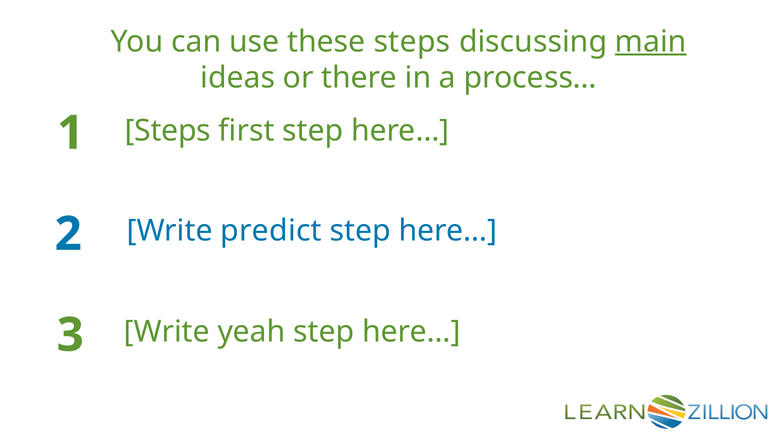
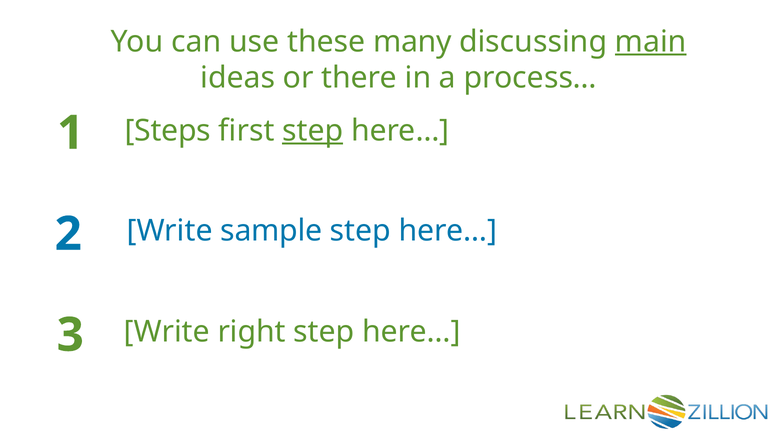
these steps: steps -> many
step at (313, 131) underline: none -> present
predict: predict -> sample
yeah: yeah -> right
